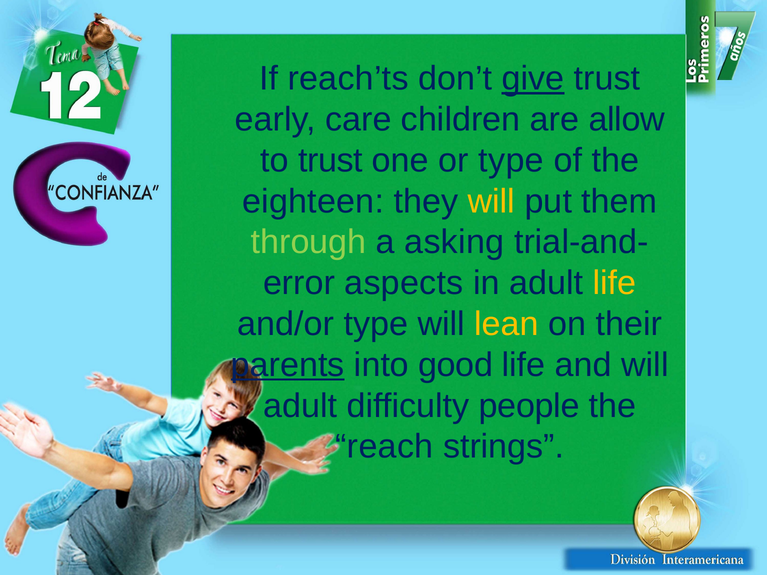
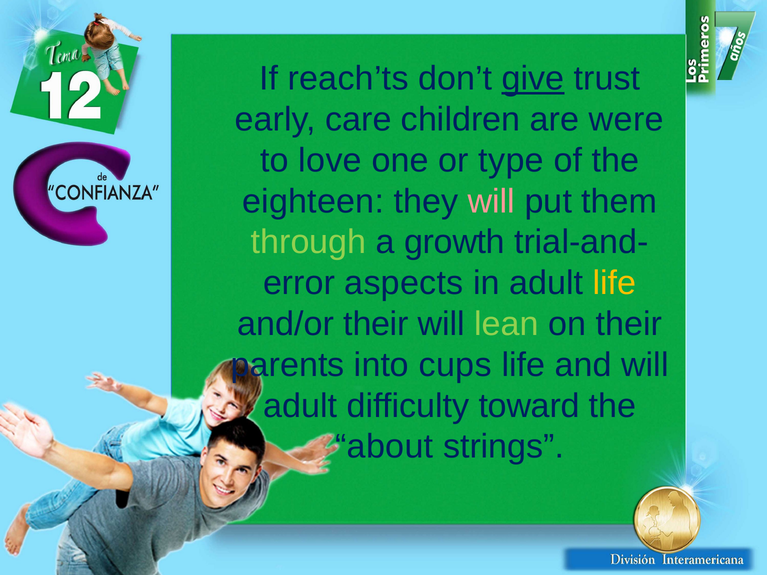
allow: allow -> were
to trust: trust -> love
will at (491, 201) colour: yellow -> pink
asking: asking -> growth
and/or type: type -> their
lean colour: yellow -> light green
parents underline: present -> none
good: good -> cups
people: people -> toward
reach: reach -> about
